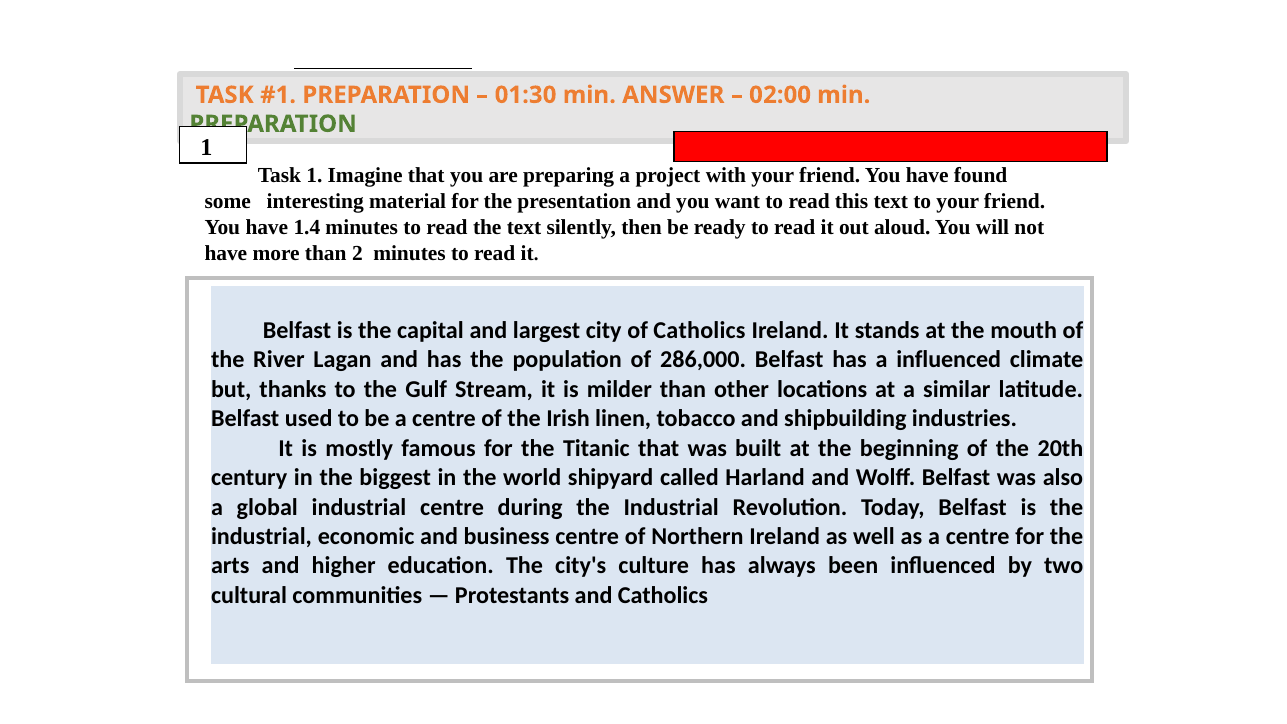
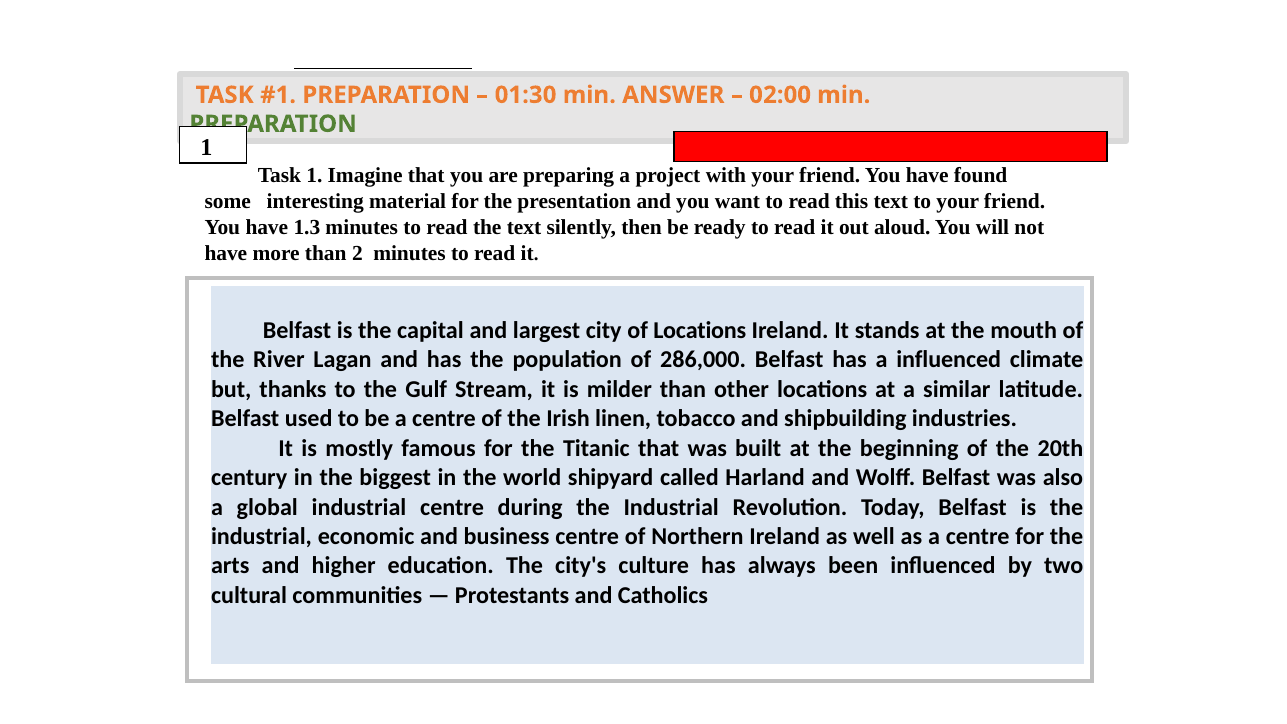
1.4: 1.4 -> 1.3
of Catholics: Catholics -> Locations
